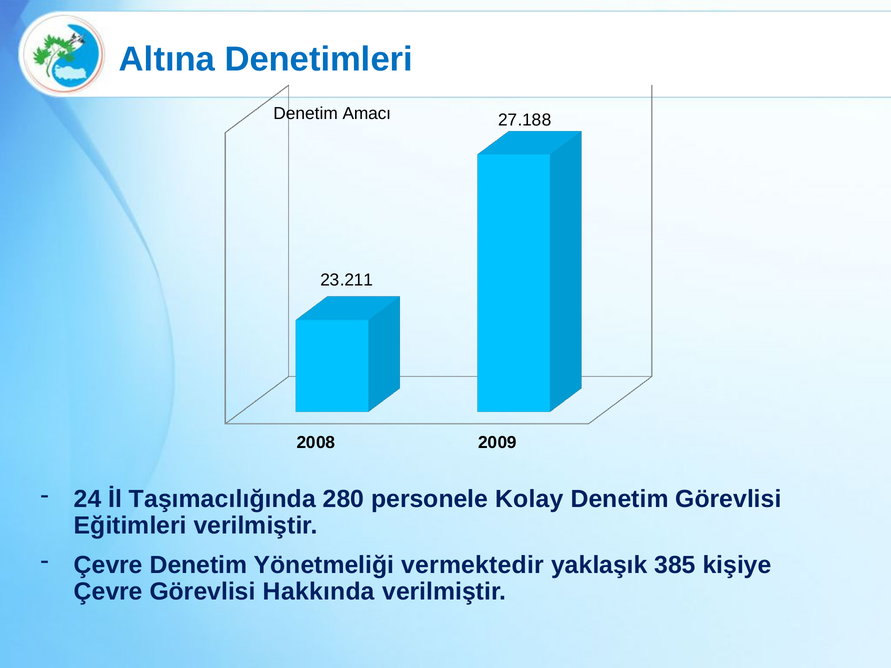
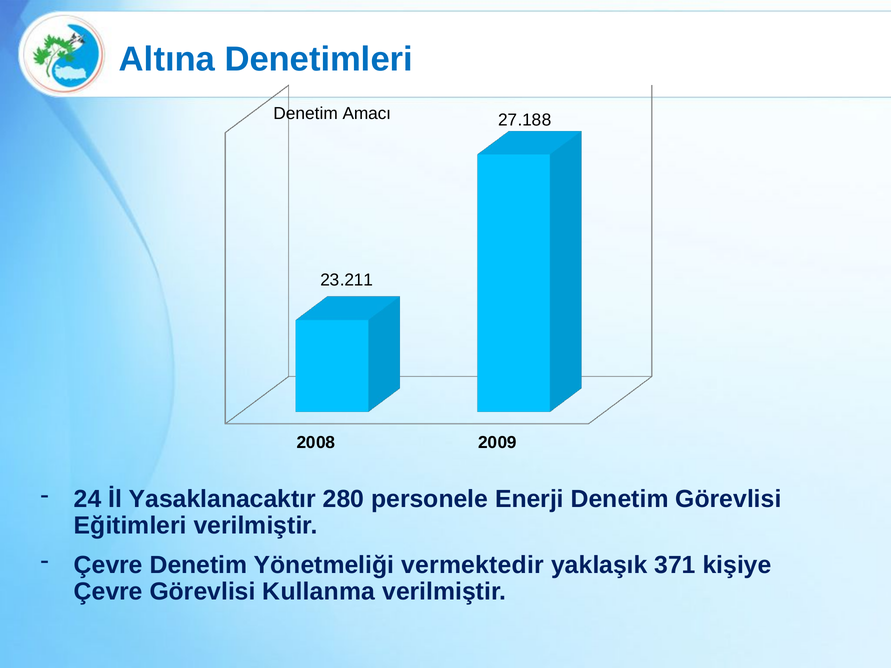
Taşımacılığında: Taşımacılığında -> Yasaklanacaktır
Kolay: Kolay -> Enerji
385: 385 -> 371
Hakkında: Hakkında -> Kullanma
